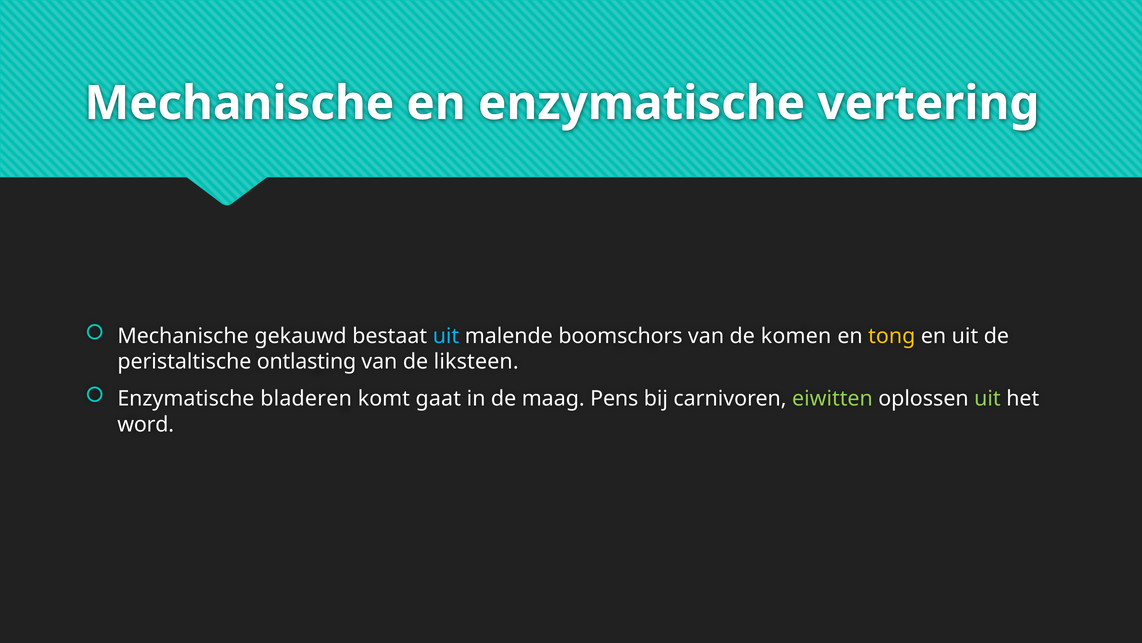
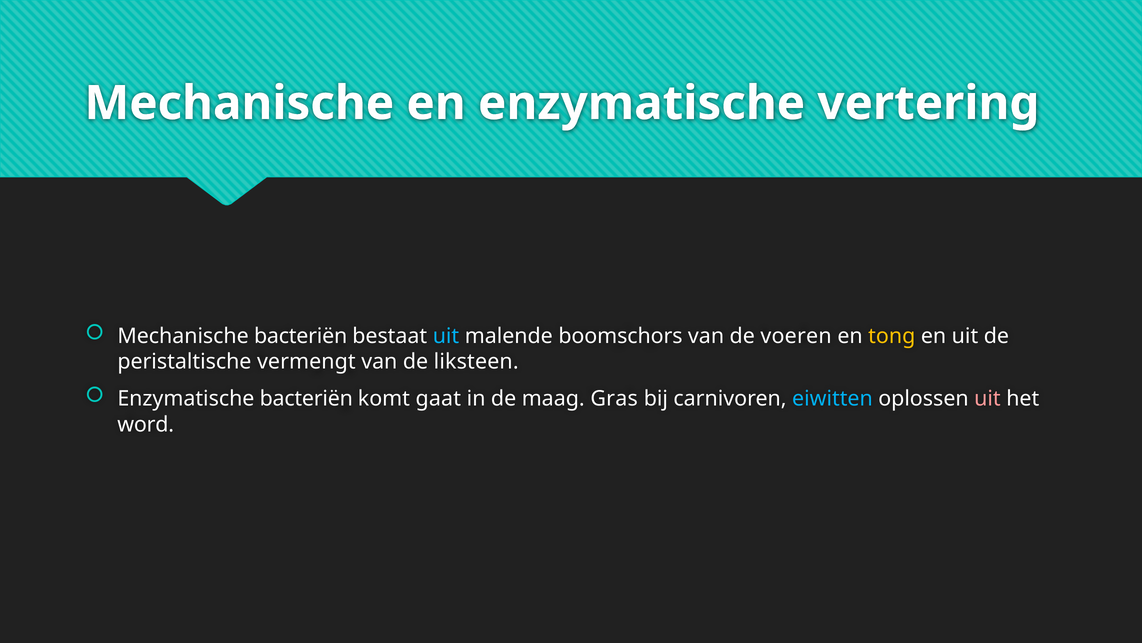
Mechanische gekauwd: gekauwd -> bacteriën
komen: komen -> voeren
ontlasting: ontlasting -> vermengt
Enzymatische bladeren: bladeren -> bacteriën
Pens: Pens -> Gras
eiwitten colour: light green -> light blue
uit at (987, 398) colour: light green -> pink
